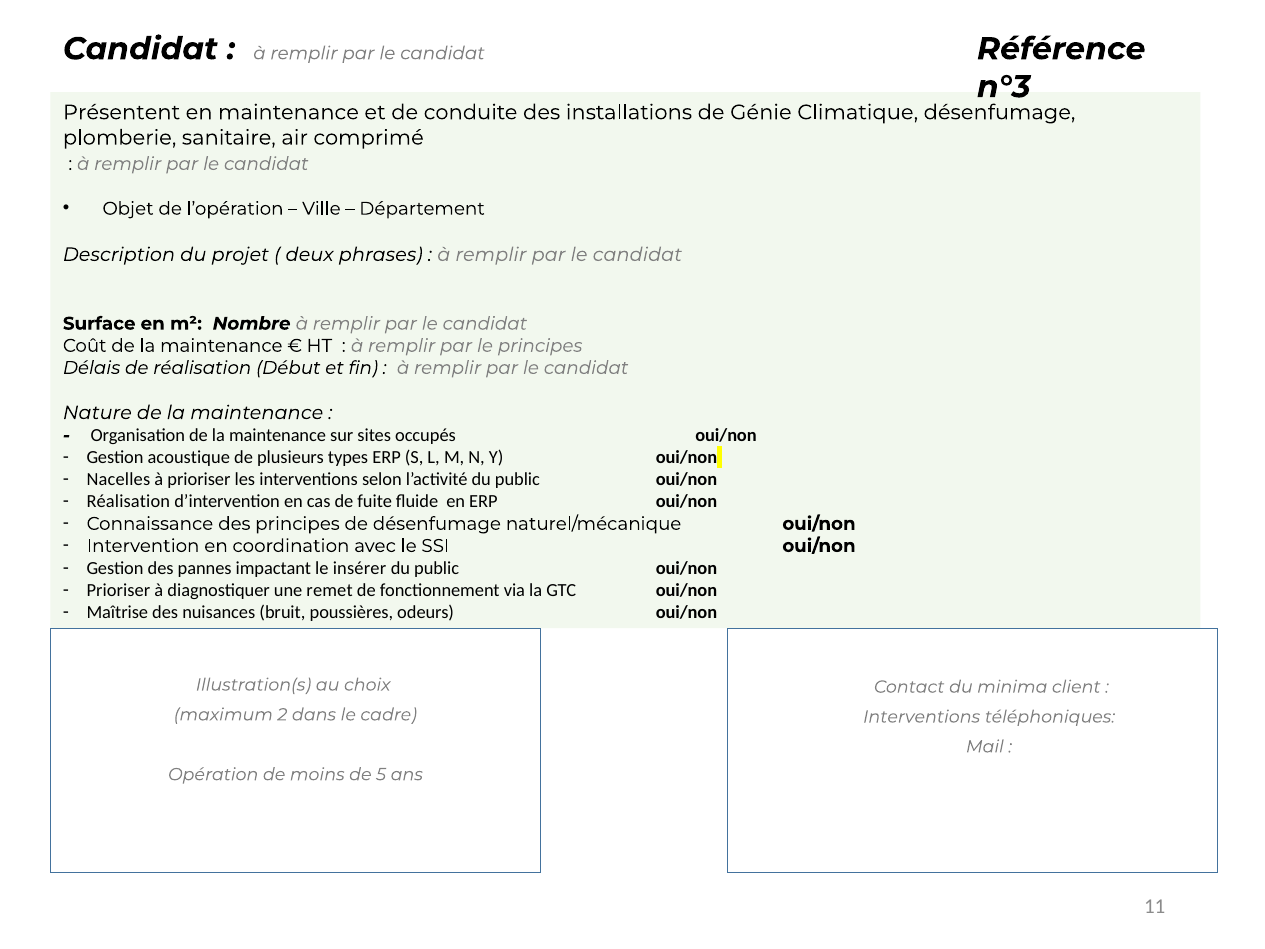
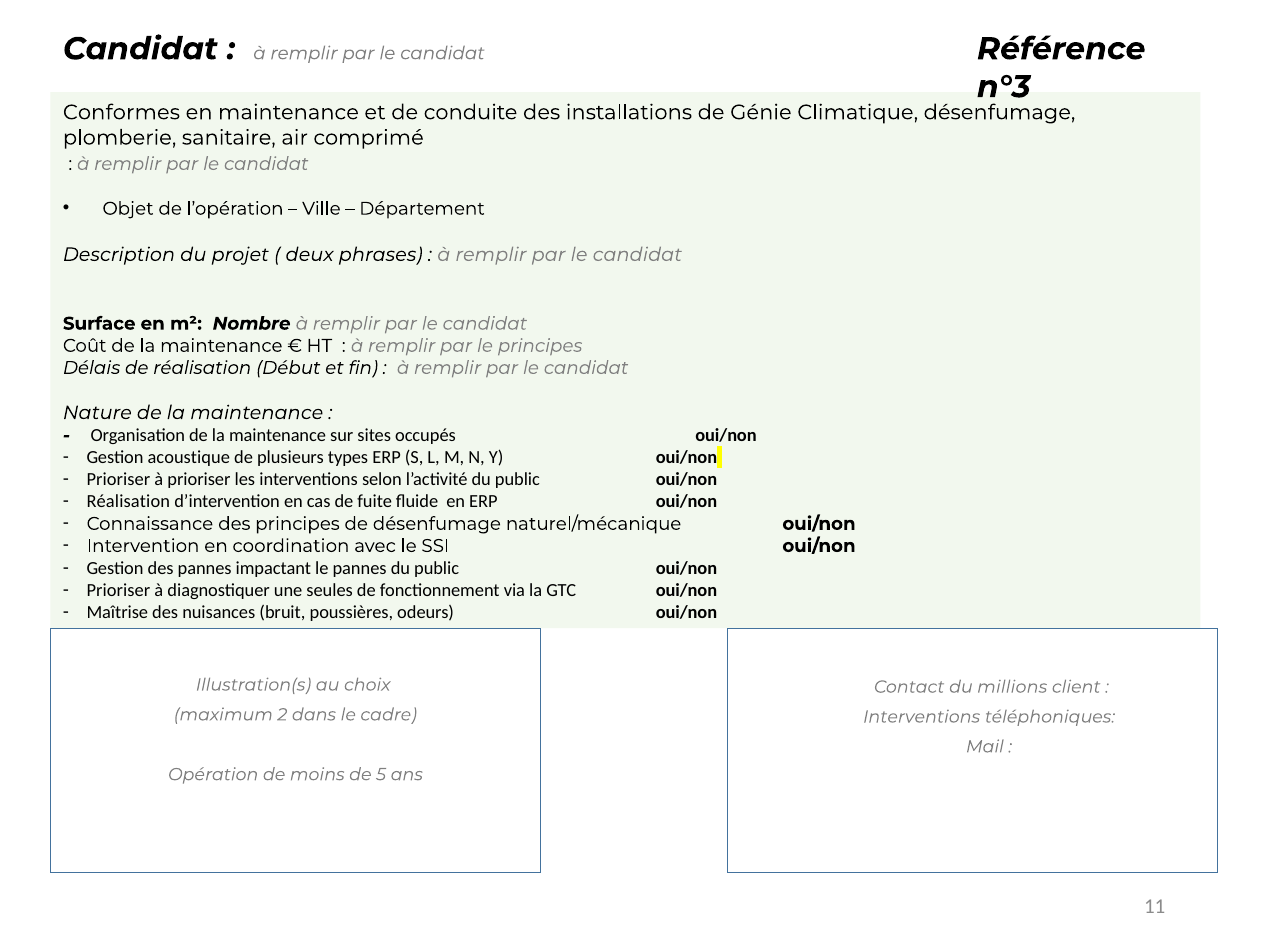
Présentent: Présentent -> Conformes
Nacelles at (118, 479): Nacelles -> Prioriser
le insérer: insérer -> pannes
remet: remet -> seules
minima: minima -> millions
